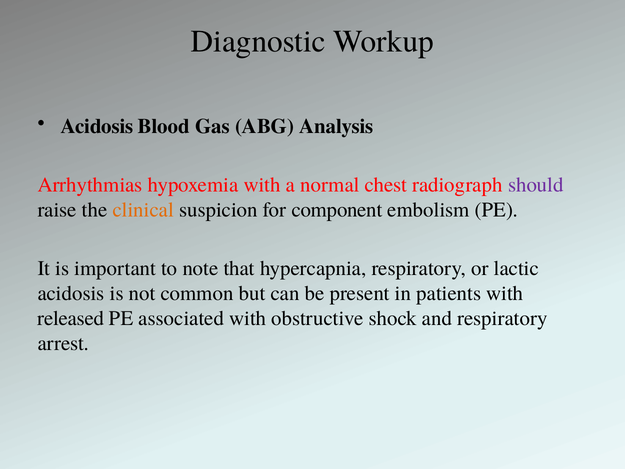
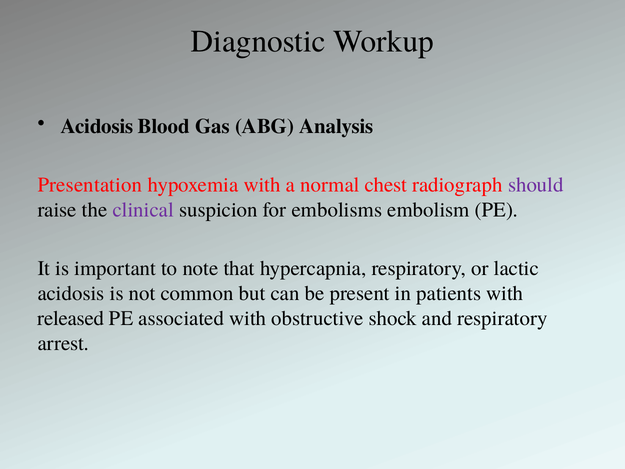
Arrhythmias: Arrhythmias -> Presentation
clinical colour: orange -> purple
component: component -> embolisms
